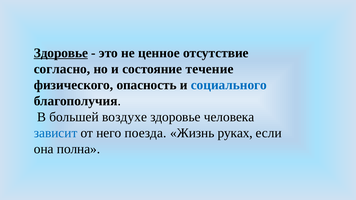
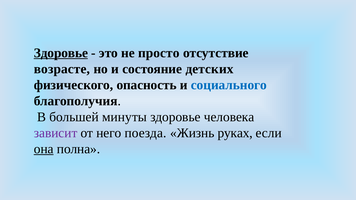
ценное: ценное -> просто
согласно: согласно -> возрасте
течение: течение -> детских
воздухе: воздухе -> минуты
зависит colour: blue -> purple
она underline: none -> present
